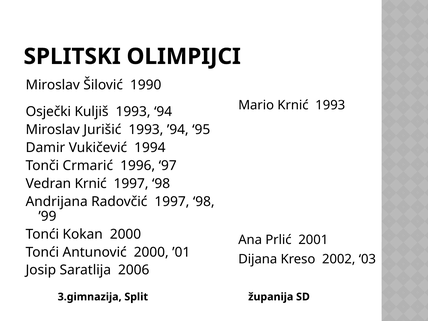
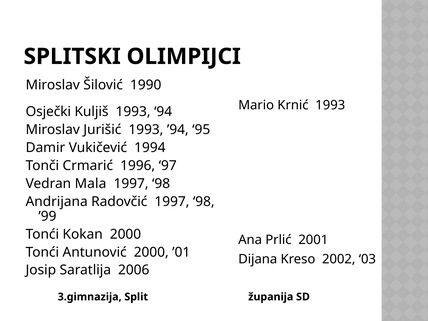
Vedran Krnić: Krnić -> Mala
